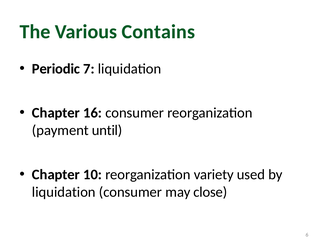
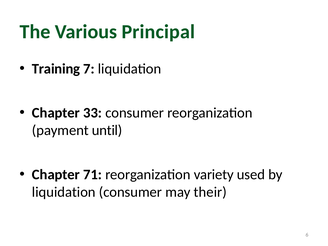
Contains: Contains -> Principal
Periodic: Periodic -> Training
16: 16 -> 33
10: 10 -> 71
close: close -> their
